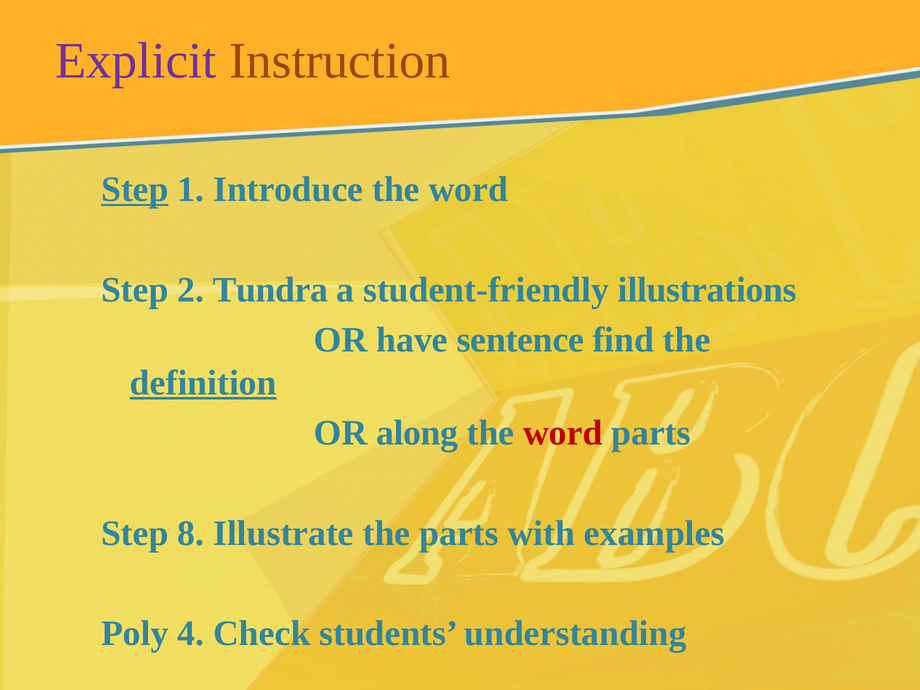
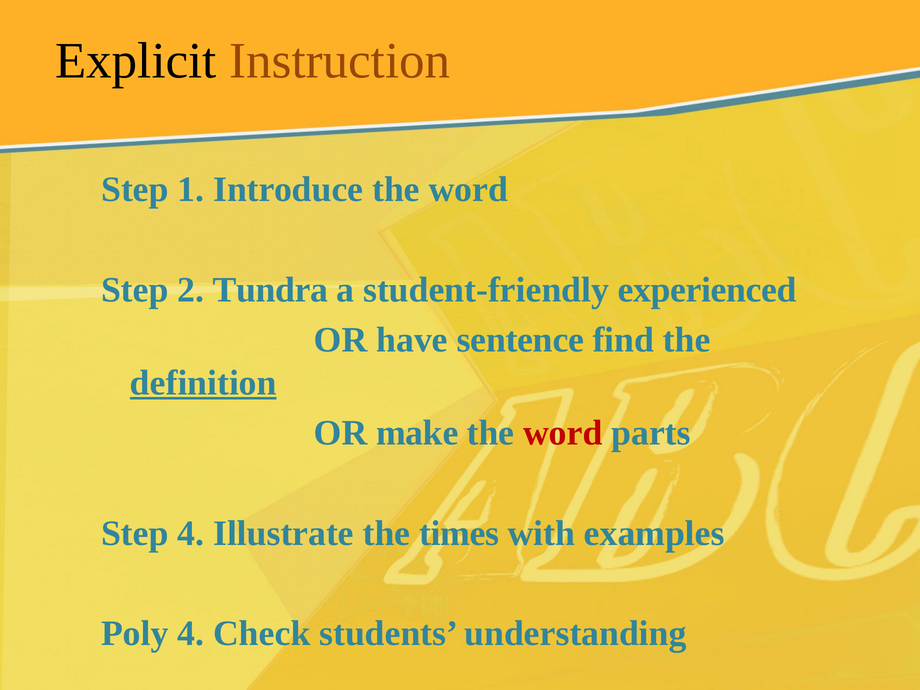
Explicit colour: purple -> black
Step at (135, 190) underline: present -> none
illustrations: illustrations -> experienced
along: along -> make
Step 8: 8 -> 4
the parts: parts -> times
